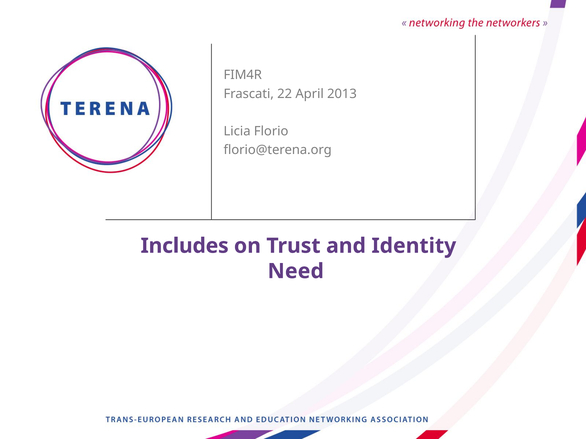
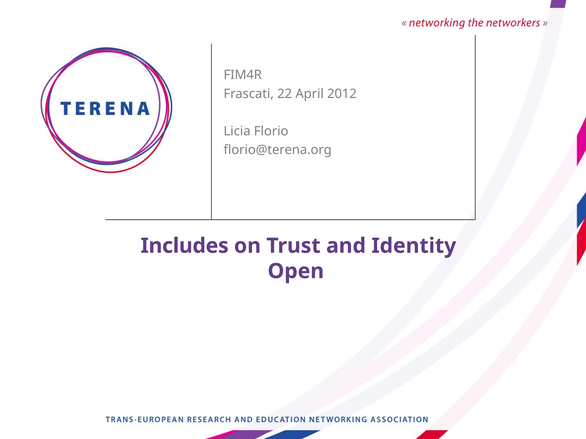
2013: 2013 -> 2012
Need: Need -> Open
